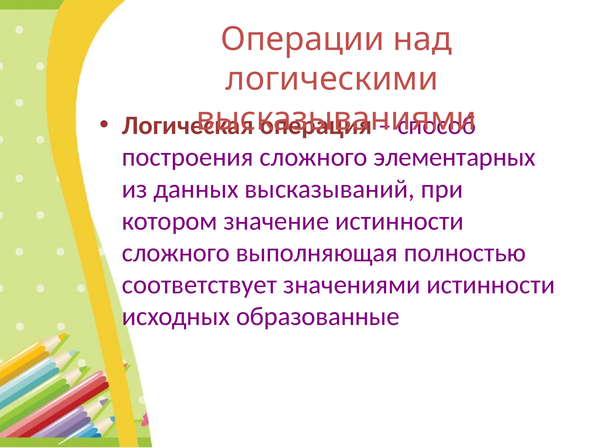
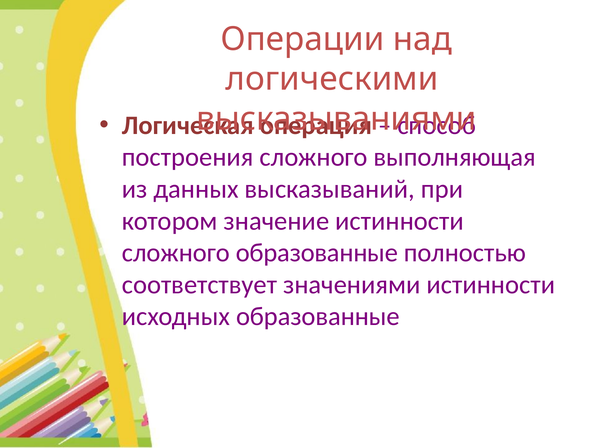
элементарных: элементарных -> выполняющая
сложного выполняющая: выполняющая -> образованные
